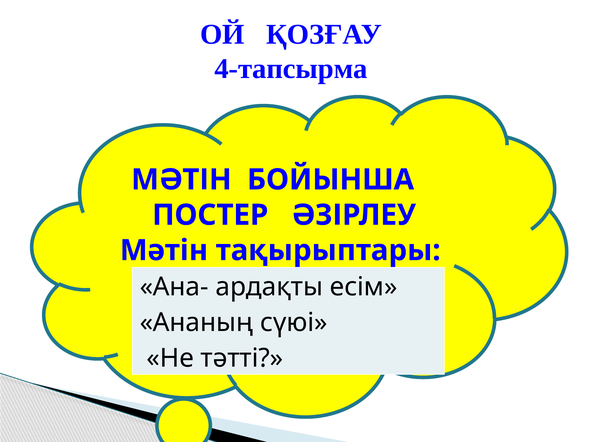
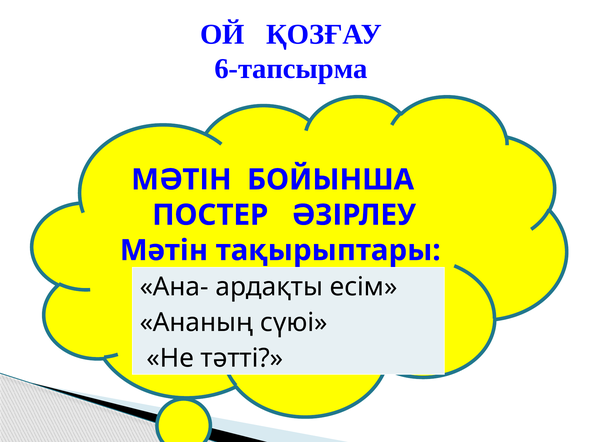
4-тапсырма: 4-тапсырма -> 6-тапсырма
